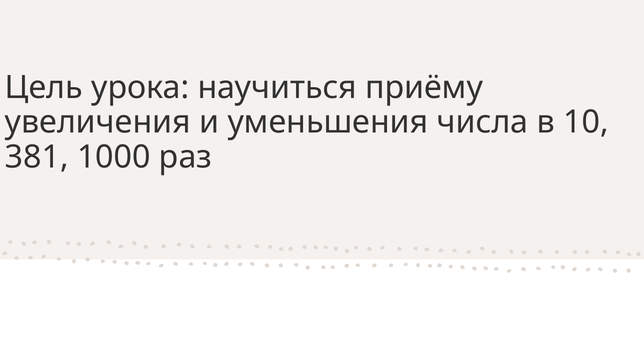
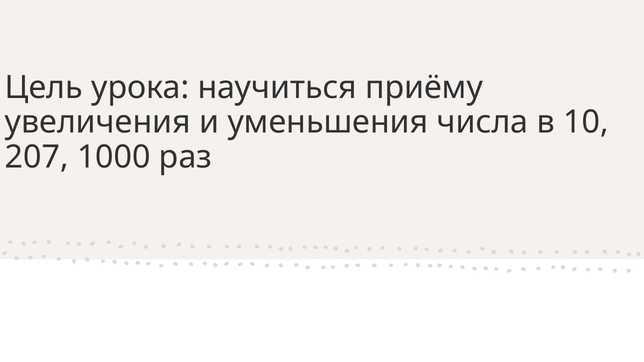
381: 381 -> 207
